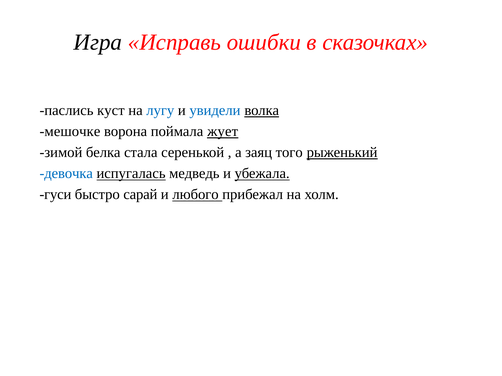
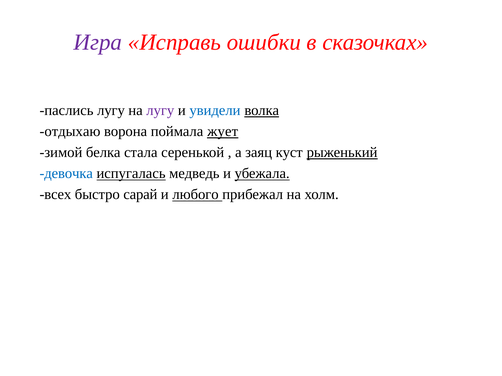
Игра colour: black -> purple
паслись куст: куст -> лугу
лугу at (160, 111) colour: blue -> purple
мешочке: мешочке -> отдыхаю
того: того -> куст
гуси: гуси -> всех
